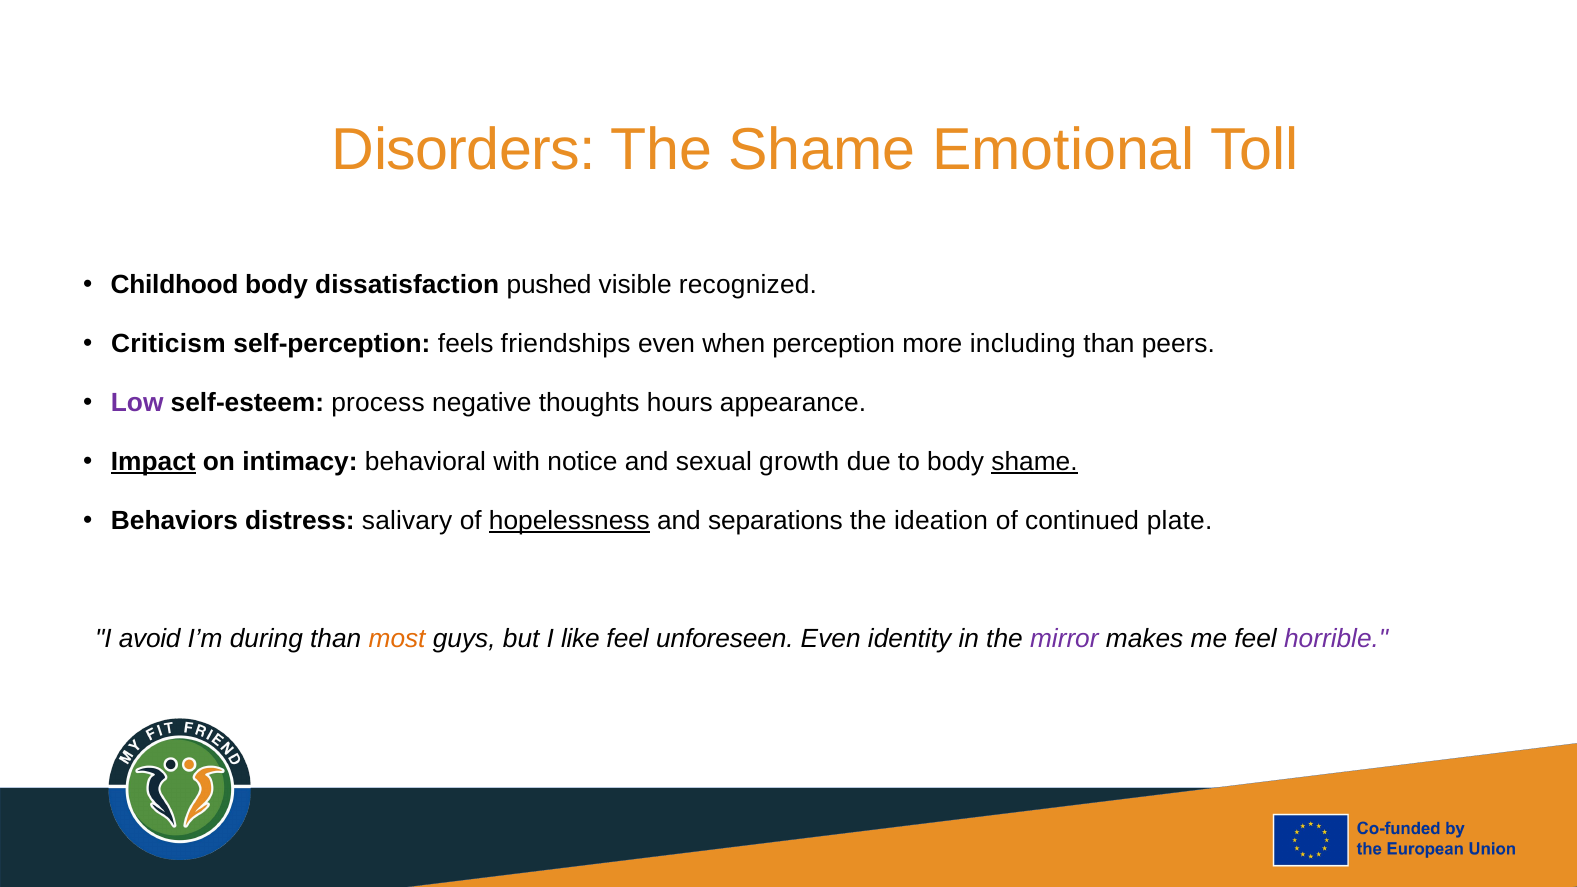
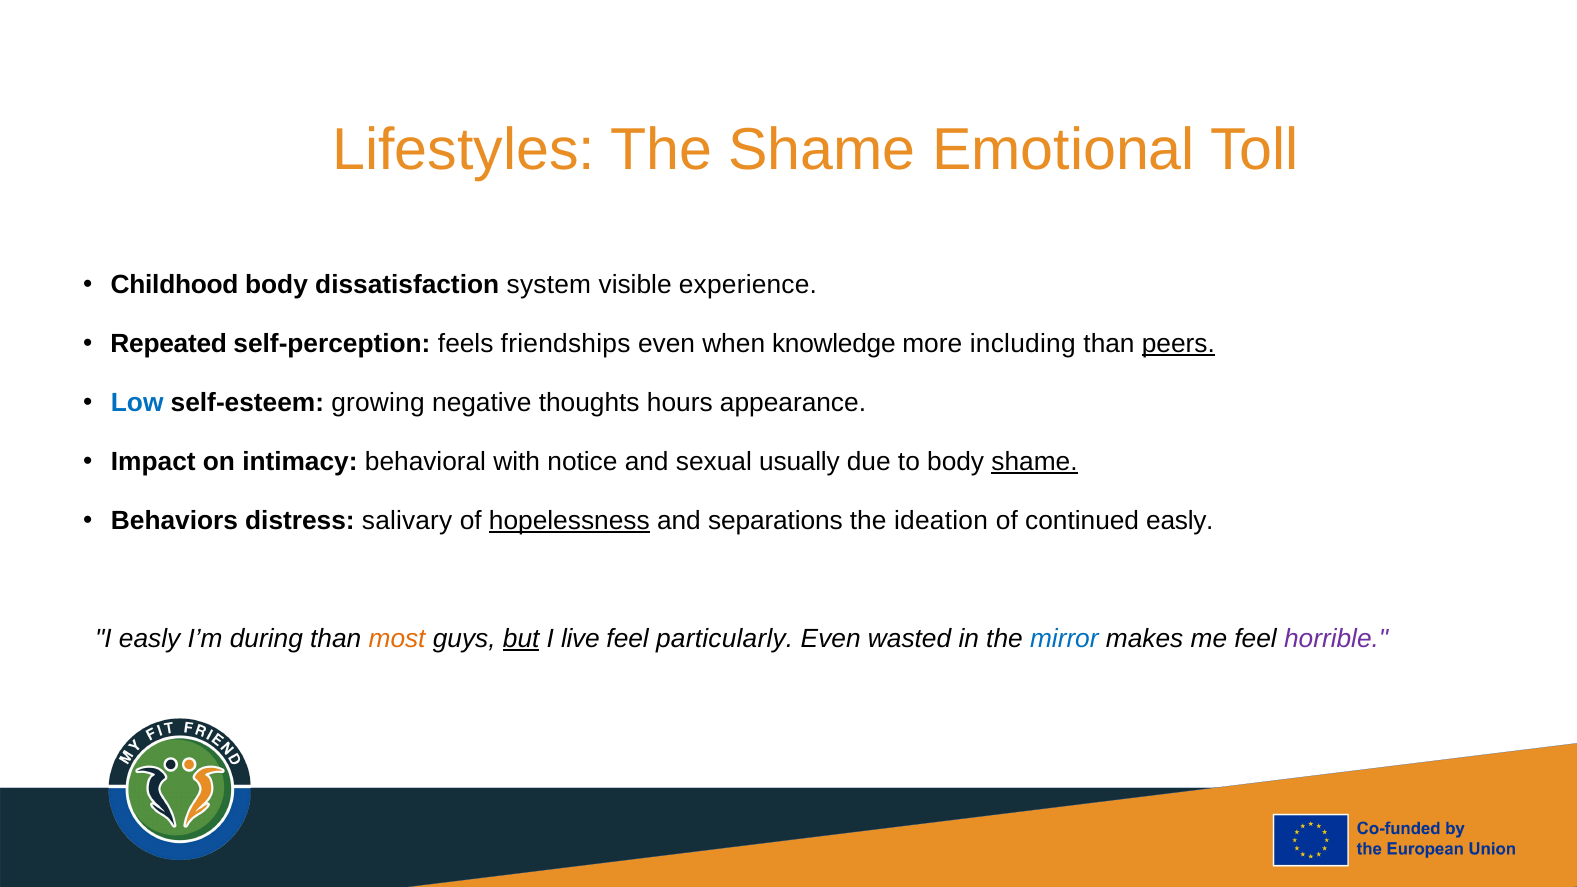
Disorders: Disorders -> Lifestyles
pushed: pushed -> system
recognized: recognized -> experience
Criticism: Criticism -> Repeated
perception: perception -> knowledge
peers underline: none -> present
Low colour: purple -> blue
process: process -> growing
Impact underline: present -> none
growth: growth -> usually
continued plate: plate -> easly
I avoid: avoid -> easly
but underline: none -> present
like: like -> live
unforeseen: unforeseen -> particularly
identity: identity -> wasted
mirror colour: purple -> blue
